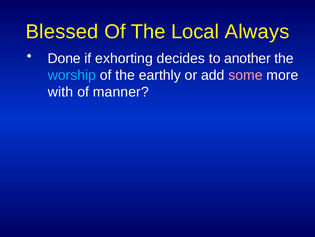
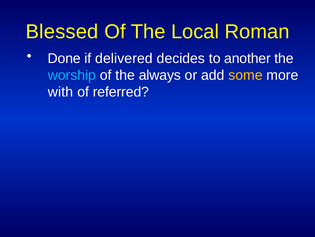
Always: Always -> Roman
exhorting: exhorting -> delivered
earthly: earthly -> always
some colour: pink -> yellow
manner: manner -> referred
